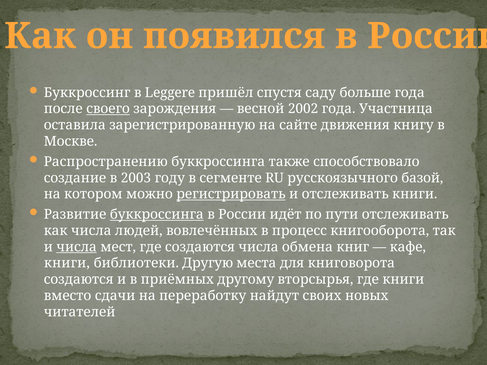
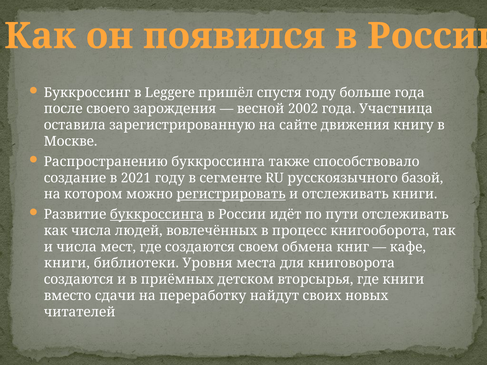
спустя саду: саду -> году
своего underline: present -> none
2003: 2003 -> 2021
числа at (77, 247) underline: present -> none
создаются числа: числа -> своем
Другую: Другую -> Уровня
другому: другому -> детском
